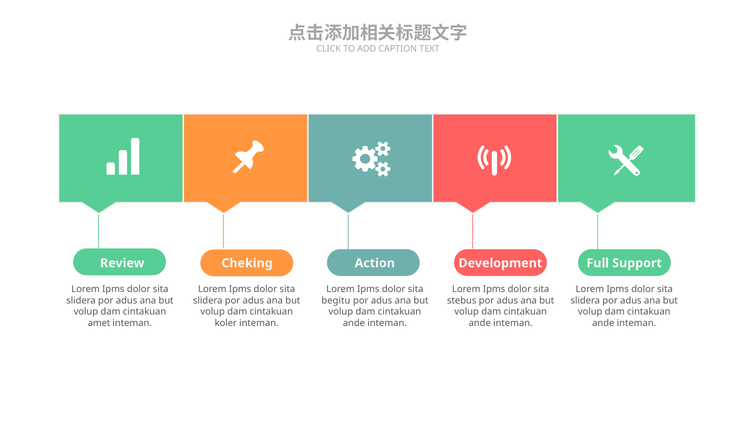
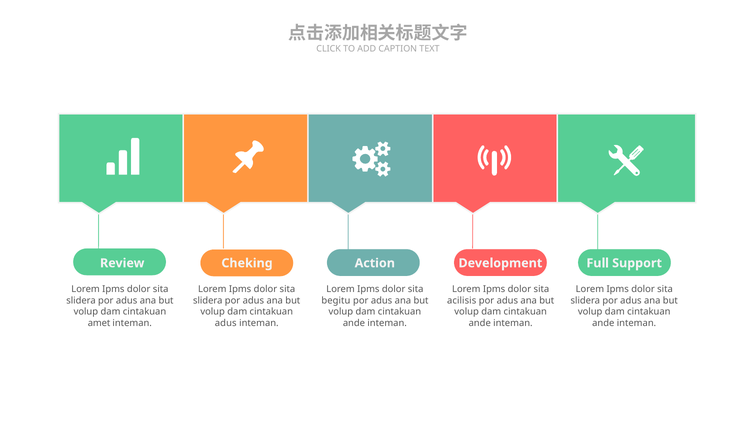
stebus: stebus -> acilisis
koler at (226, 323): koler -> adus
